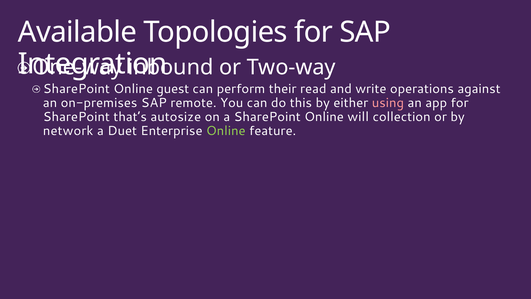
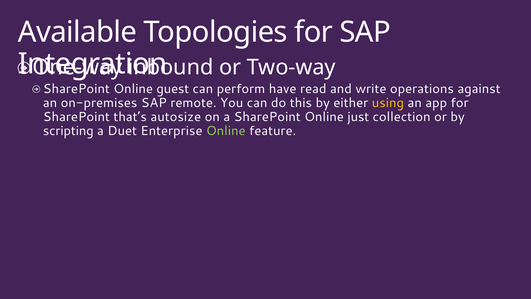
their: their -> have
using colour: pink -> yellow
will: will -> just
network: network -> scripting
